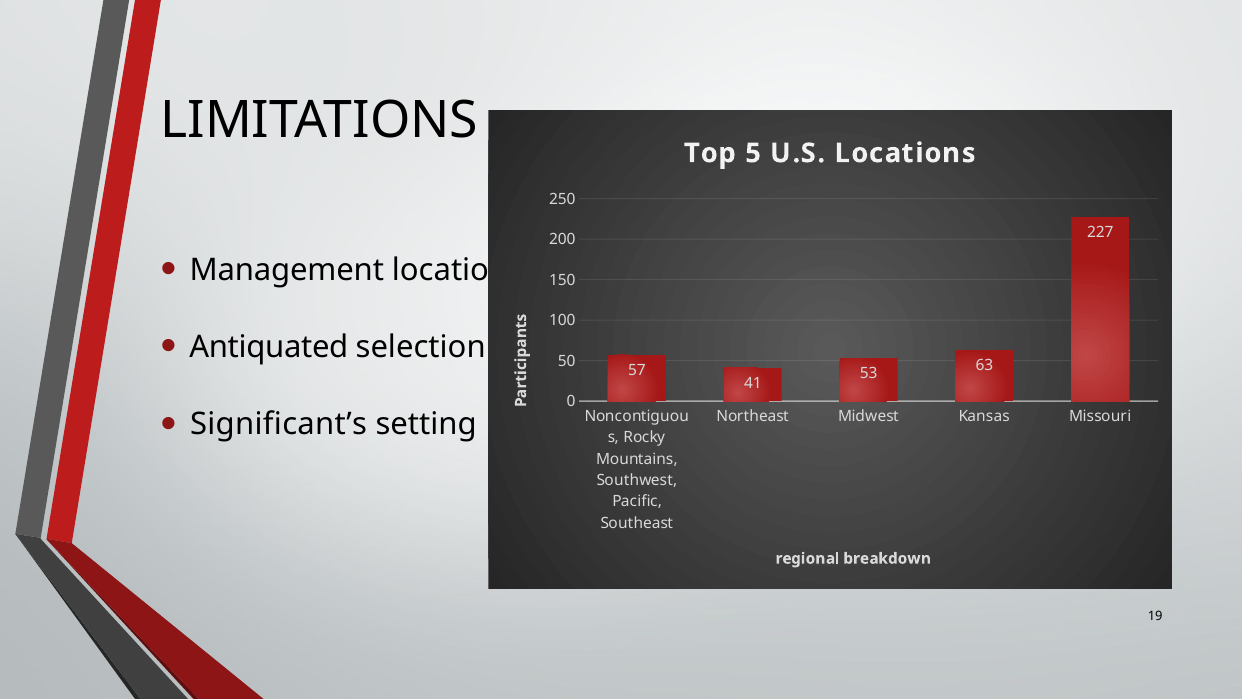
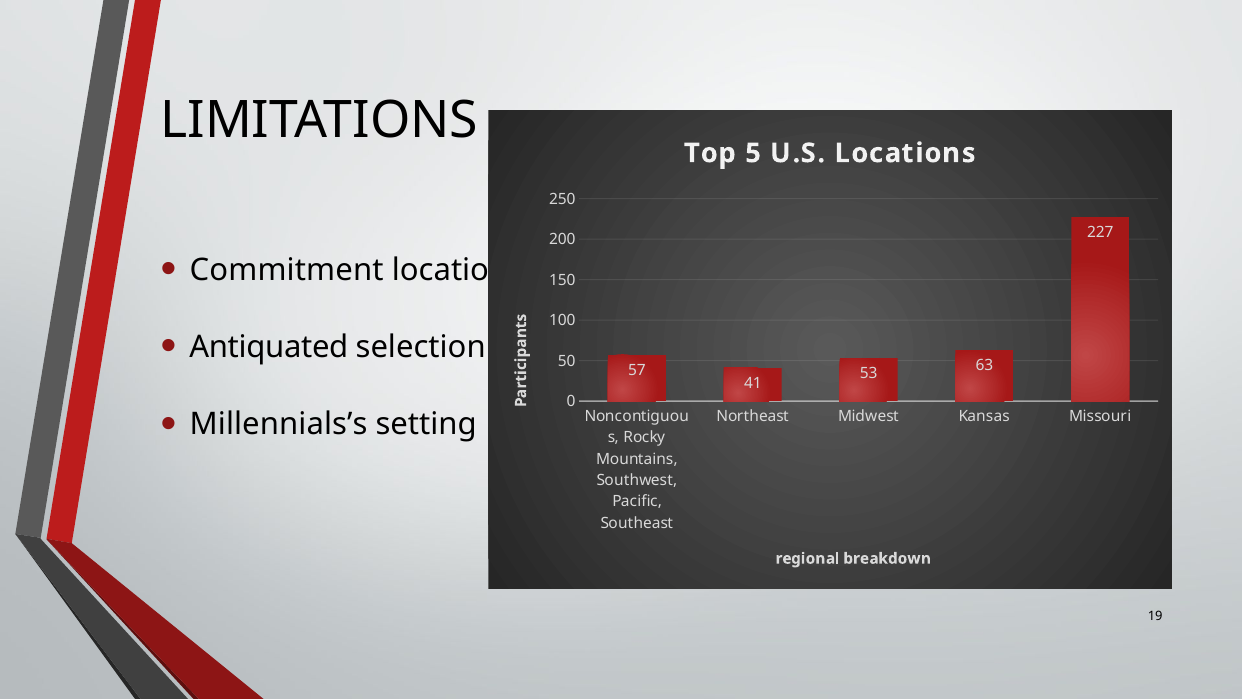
Management: Management -> Commitment
Significant’s: Significant’s -> Millennials’s
